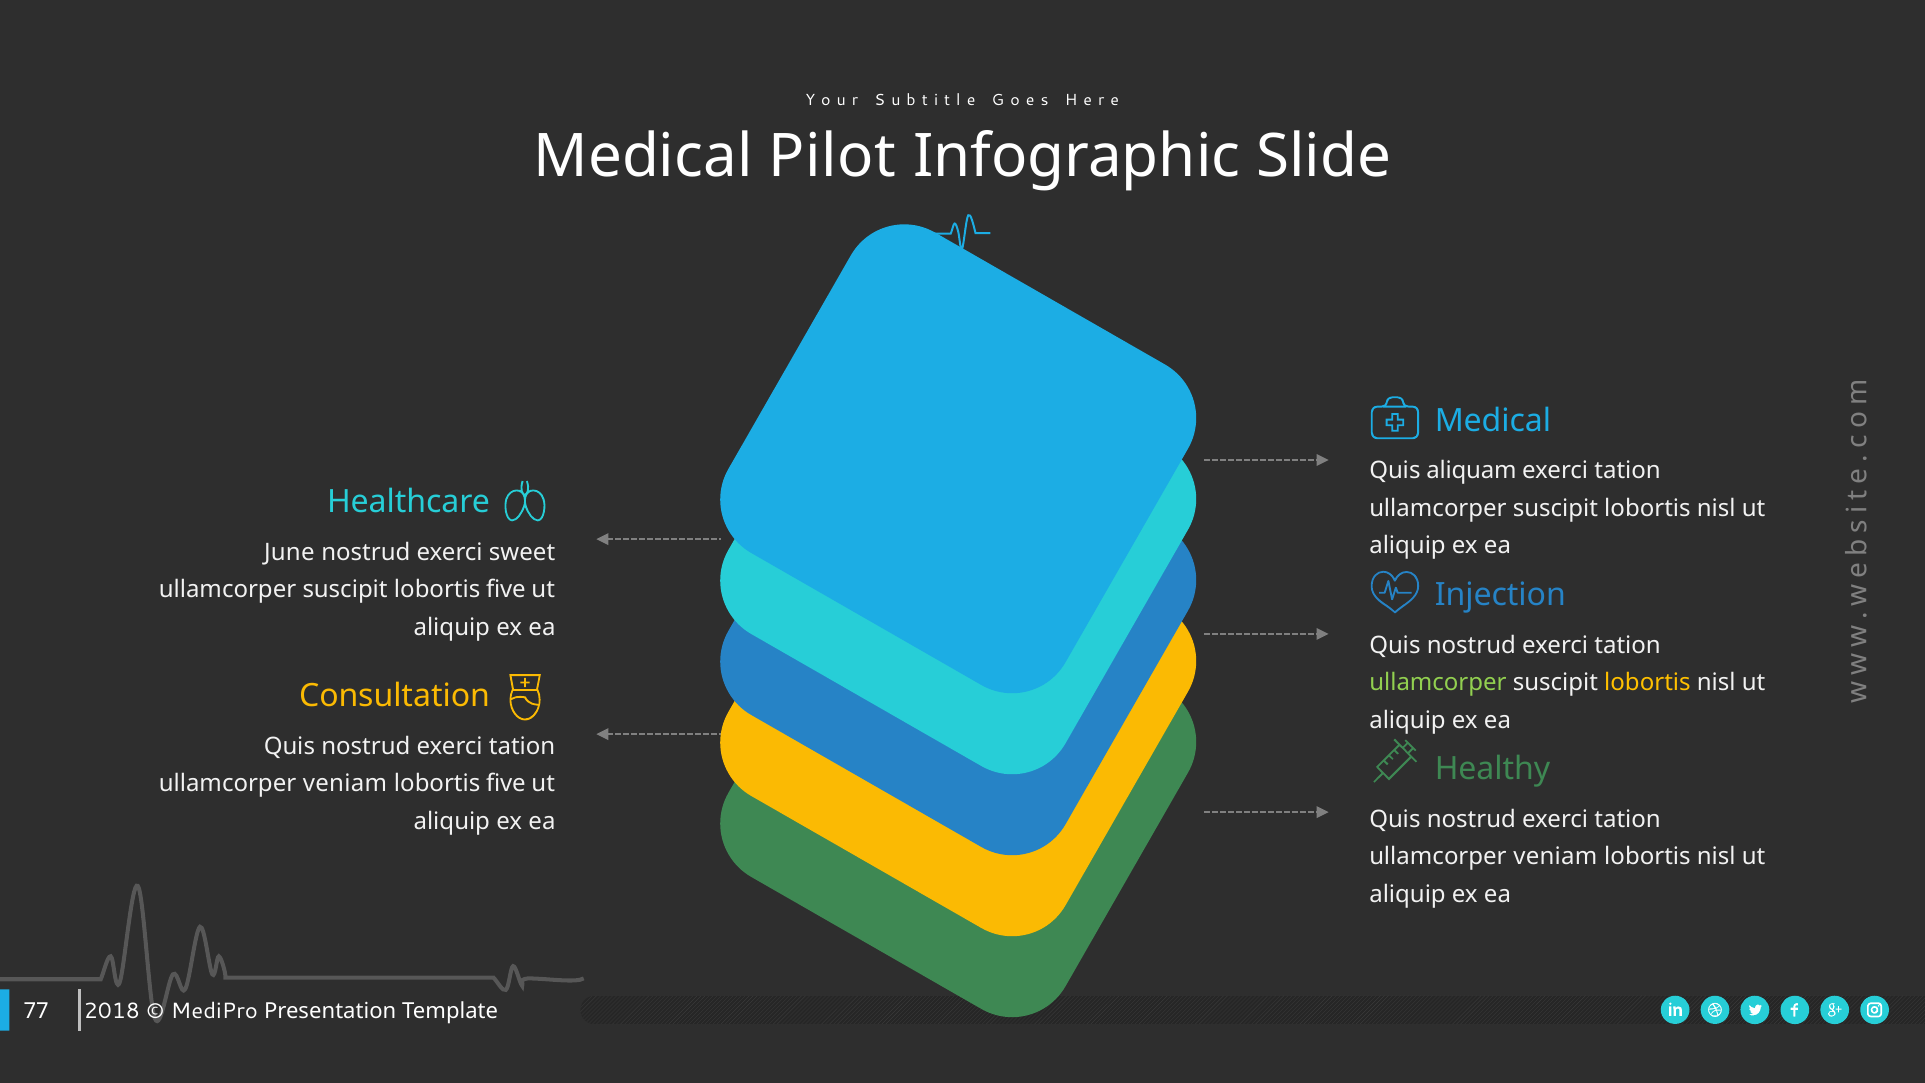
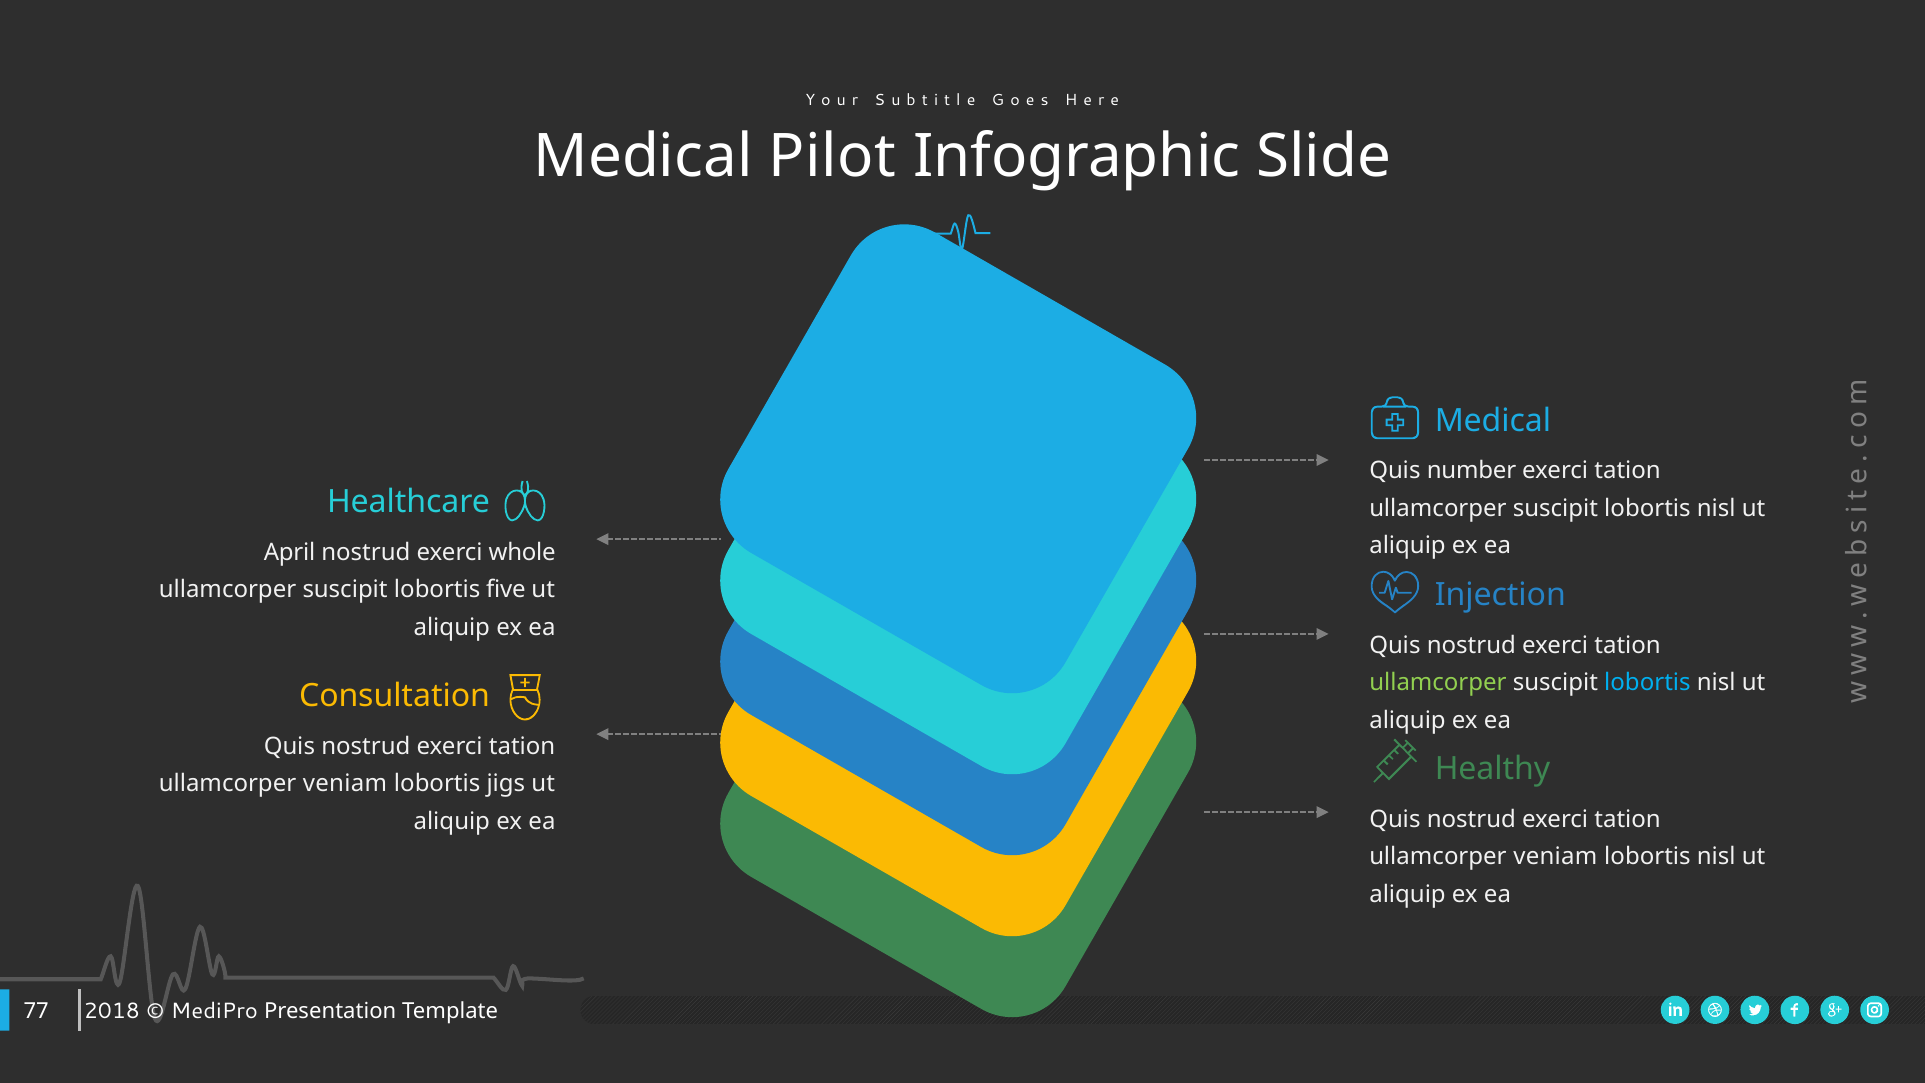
aliquam: aliquam -> number
June: June -> April
sweet: sweet -> whole
lobortis at (1647, 683) colour: yellow -> light blue
five at (506, 784): five -> jigs
